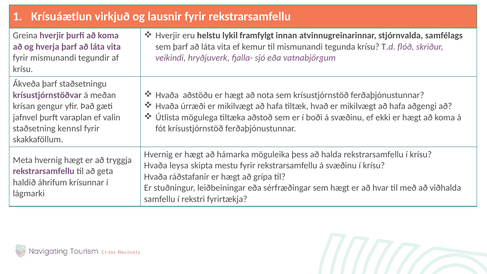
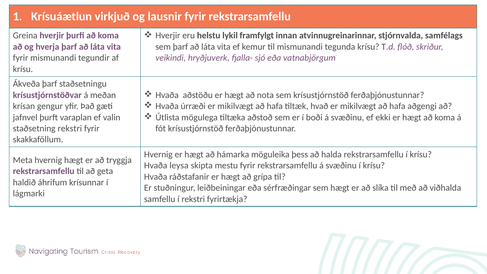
staðsetning kennsl: kennsl -> rekstri
hvar: hvar -> slíka
